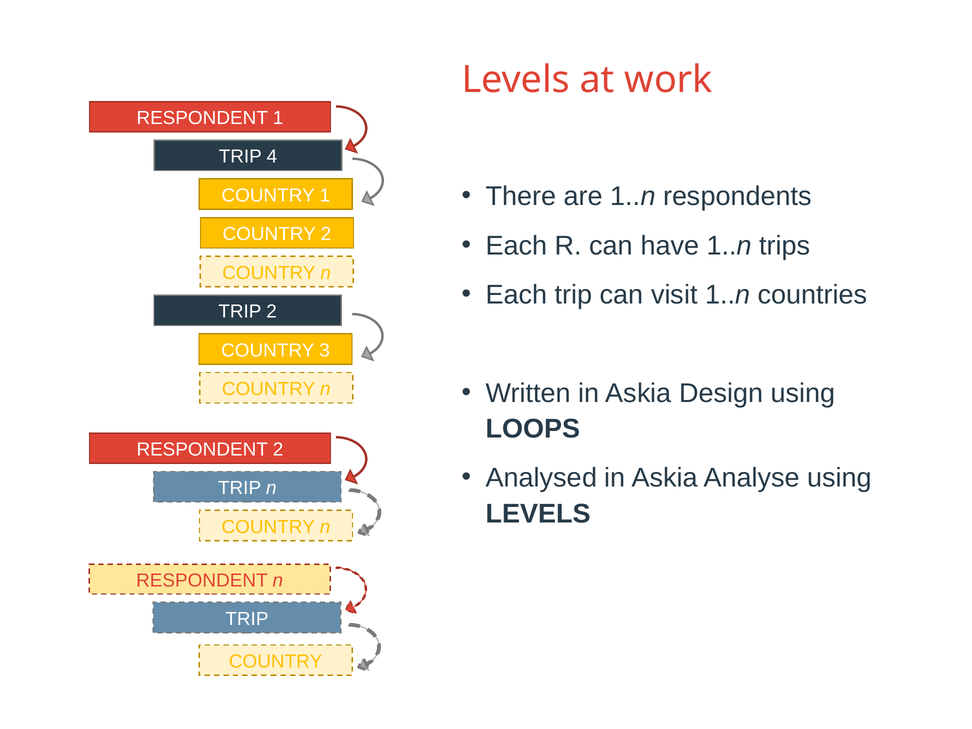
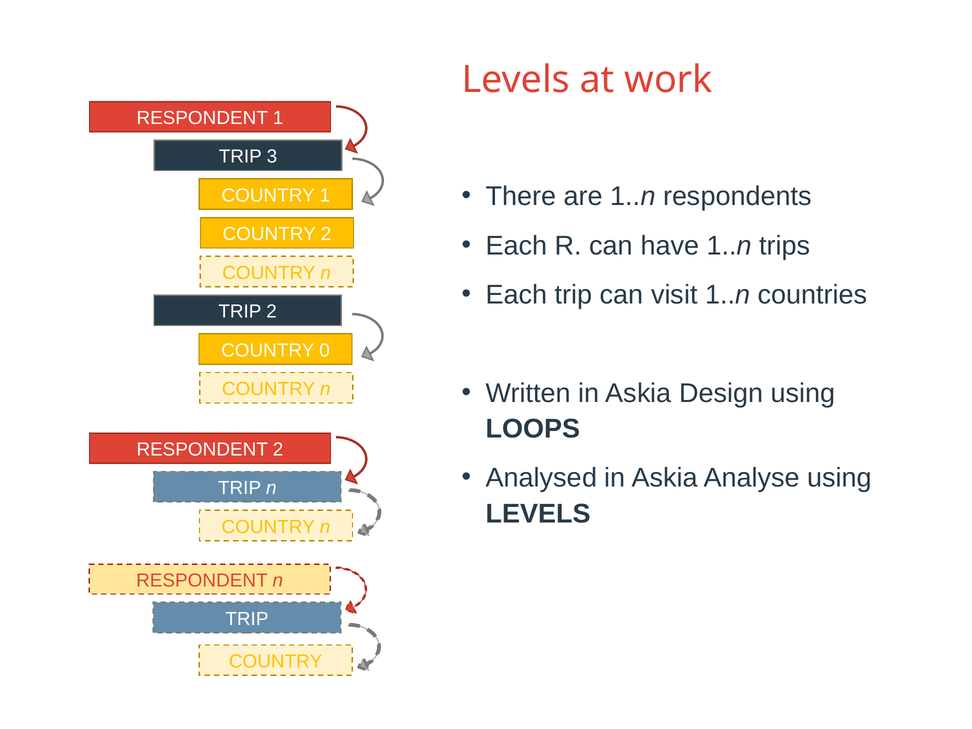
4: 4 -> 3
3: 3 -> 0
